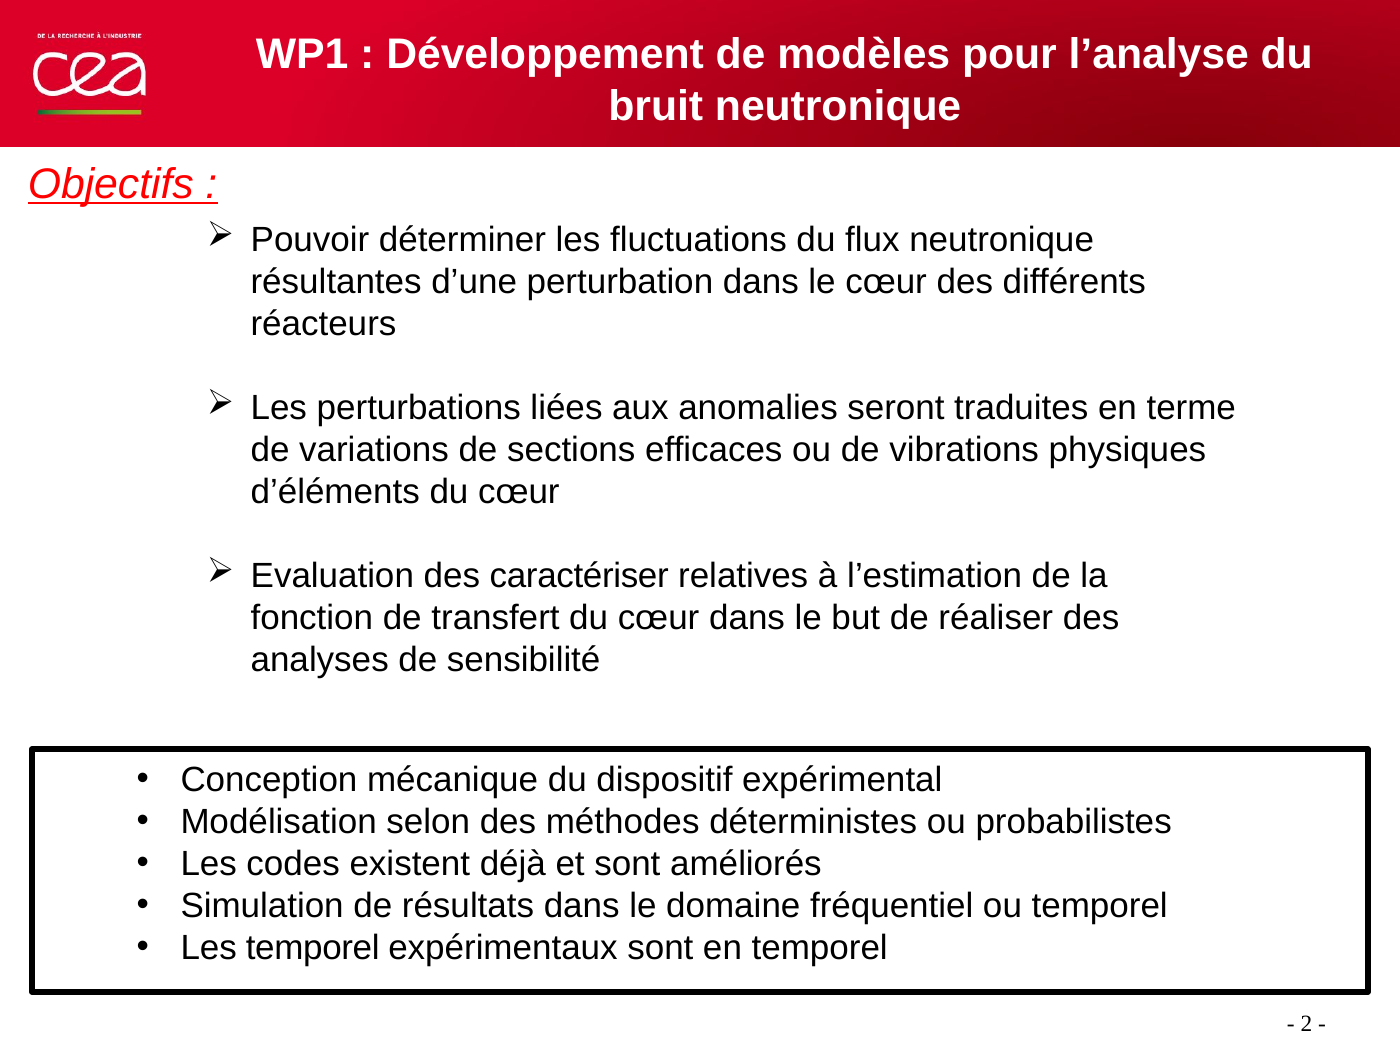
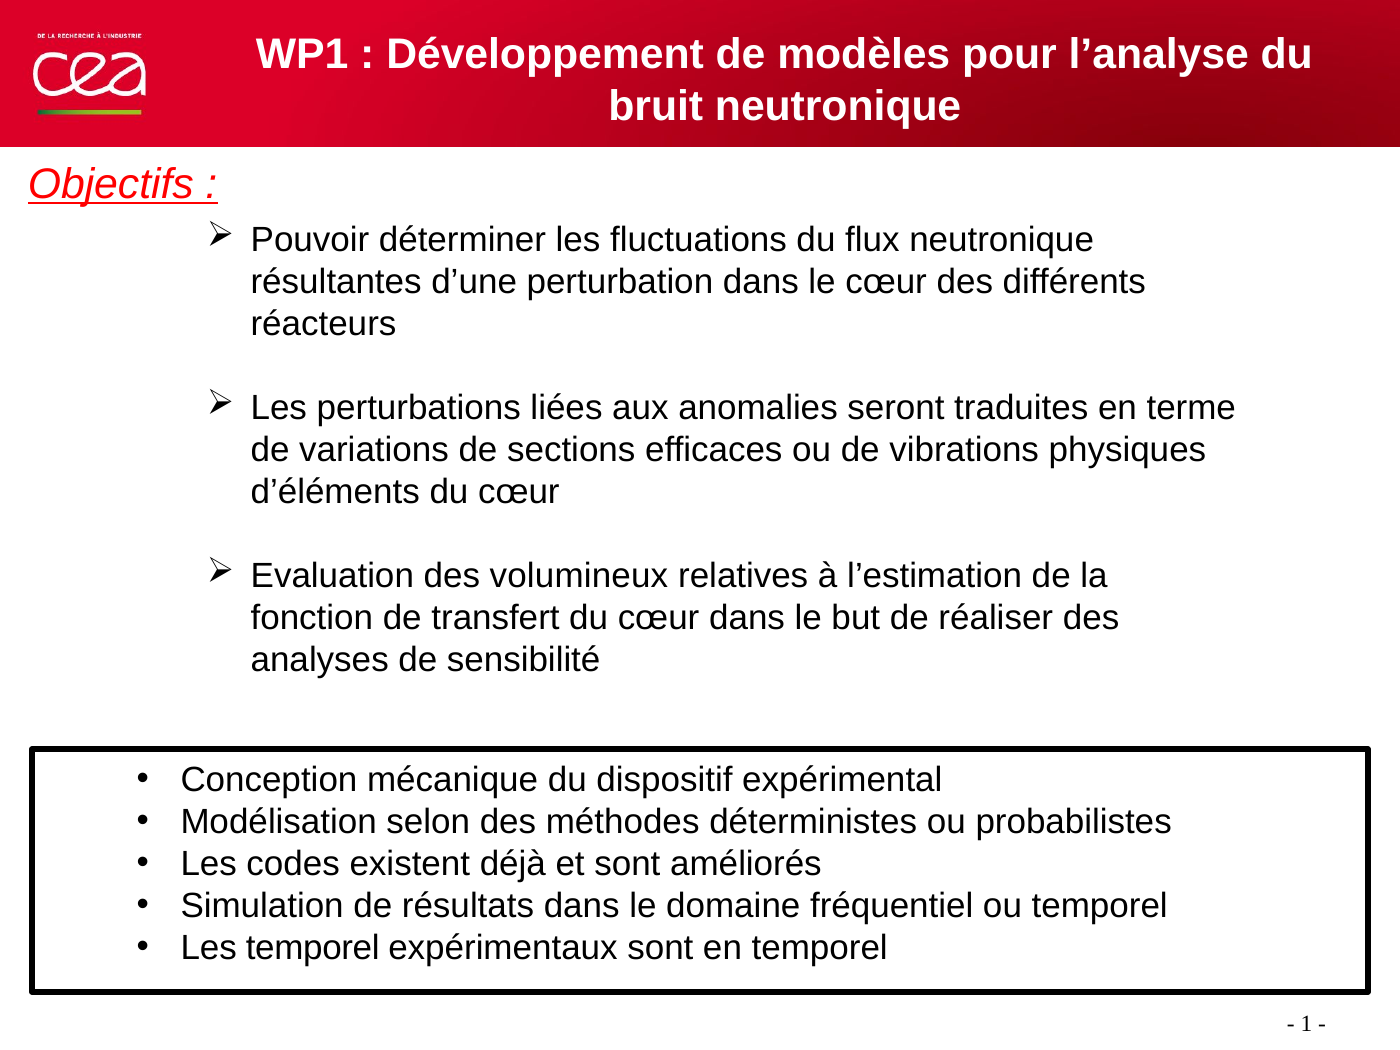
caractériser: caractériser -> volumineux
2: 2 -> 1
